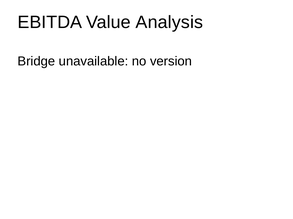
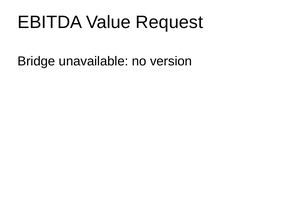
Analysis: Analysis -> Request
